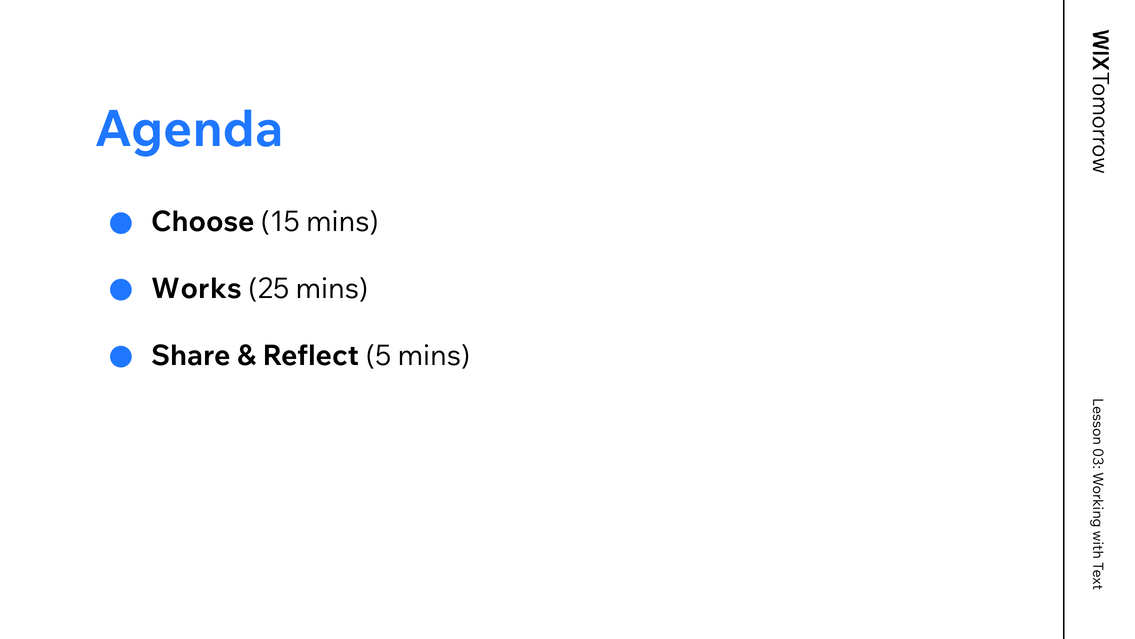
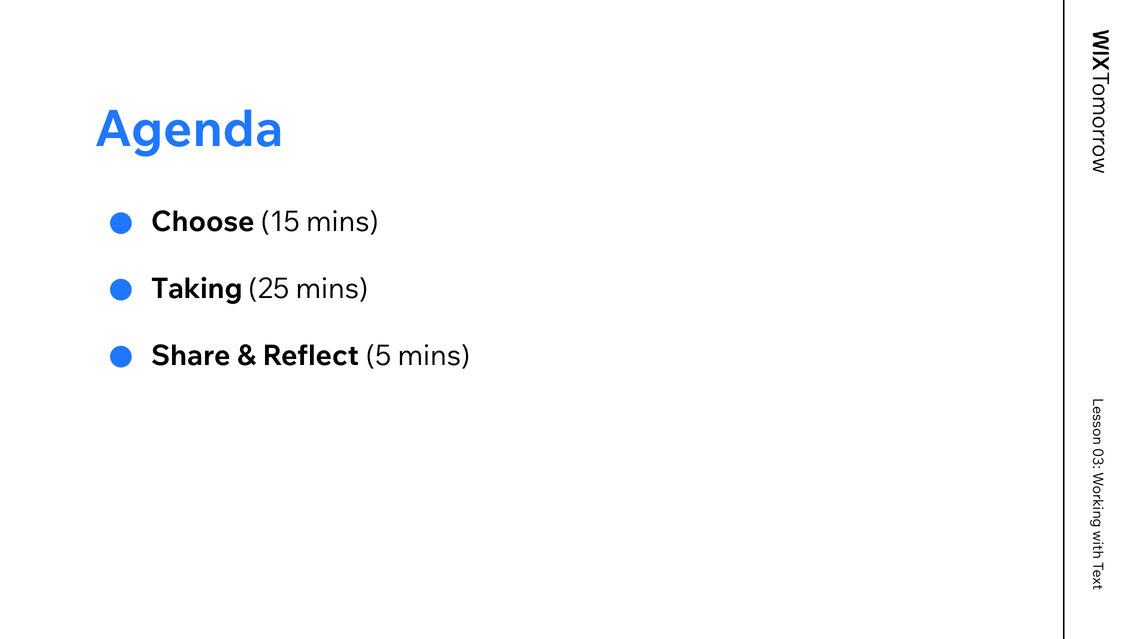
Works: Works -> Taking
